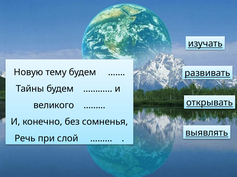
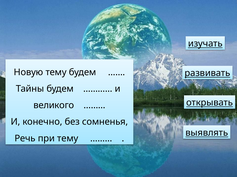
при слой: слой -> тему
